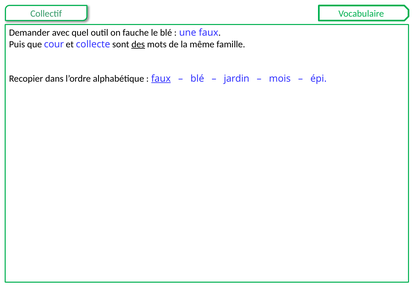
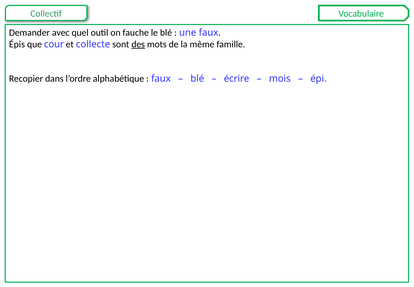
Puis: Puis -> Épis
faux at (161, 79) underline: present -> none
jardin: jardin -> écrire
